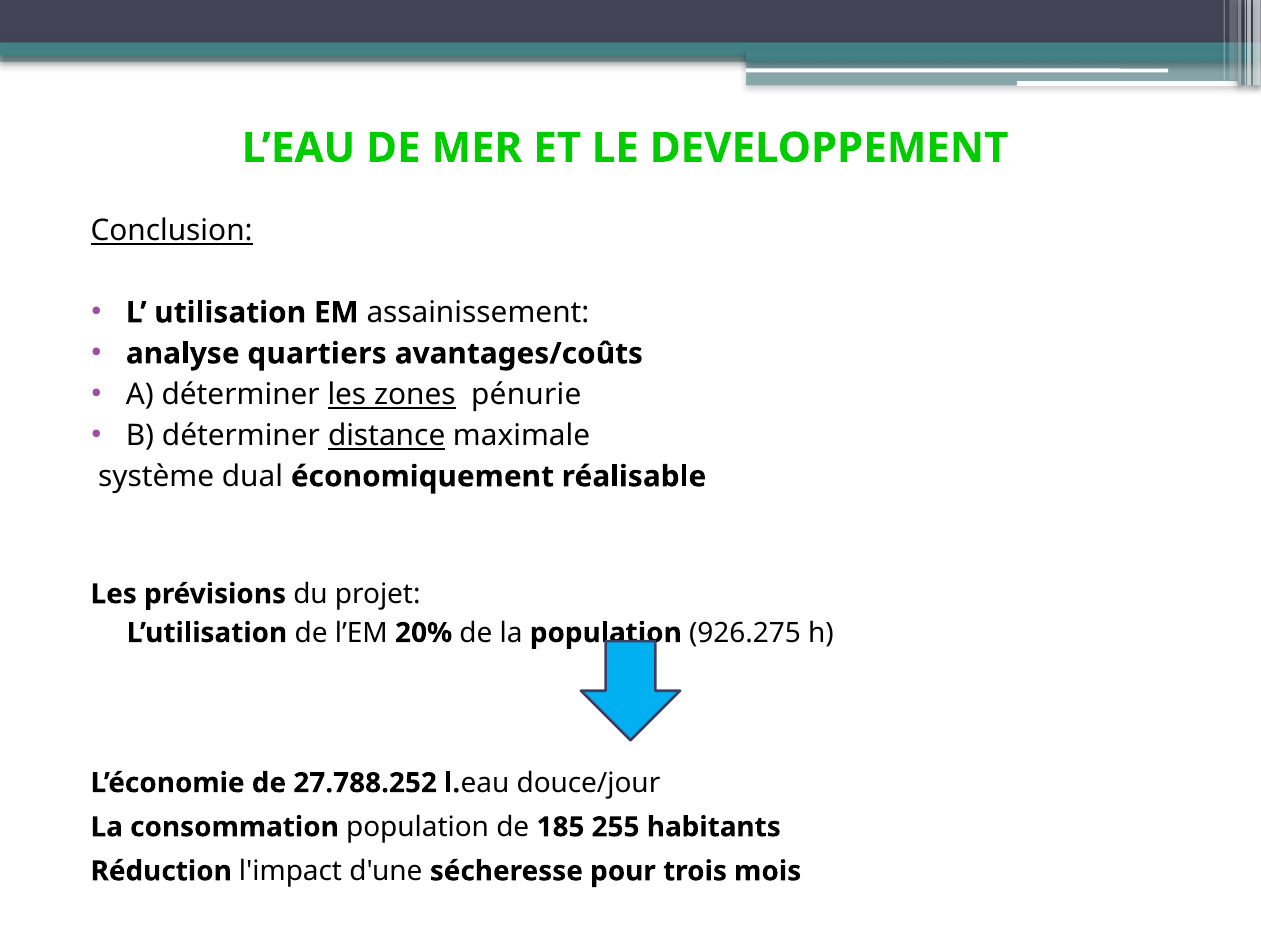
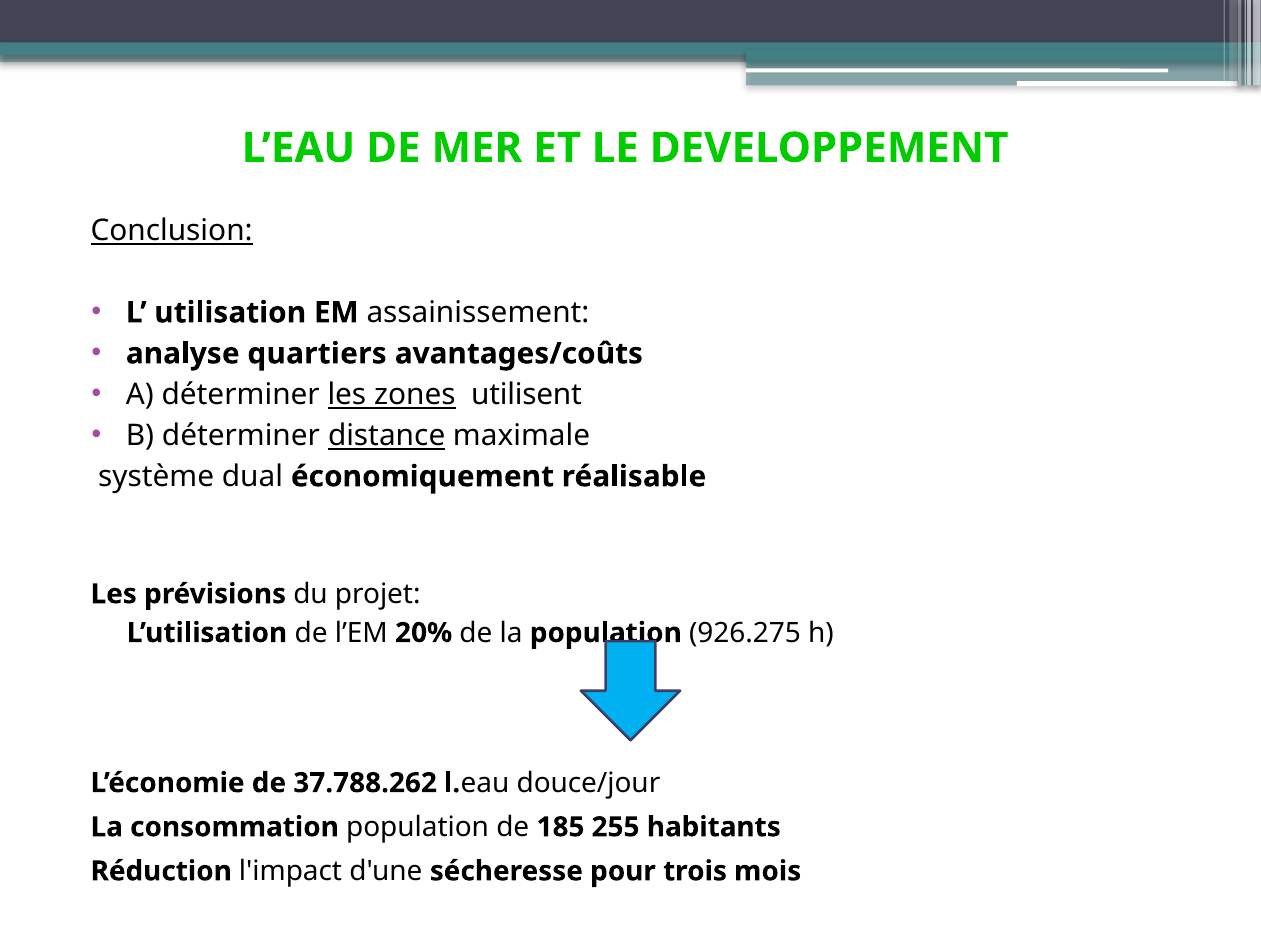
pénurie: pénurie -> utilisent
27.788.252: 27.788.252 -> 37.788.262
